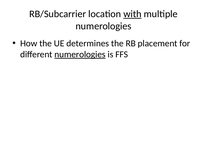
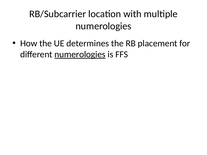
with underline: present -> none
